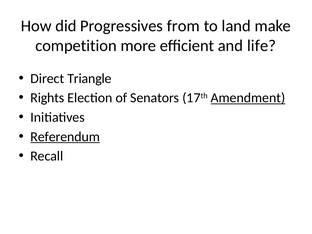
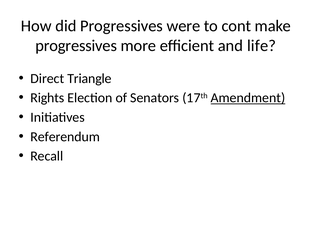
from: from -> were
land: land -> cont
competition at (76, 46): competition -> progressives
Referendum underline: present -> none
